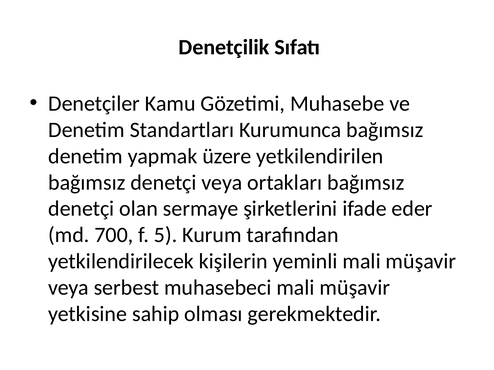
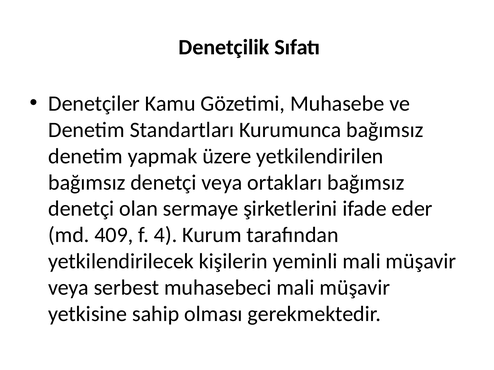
700: 700 -> 409
5: 5 -> 4
